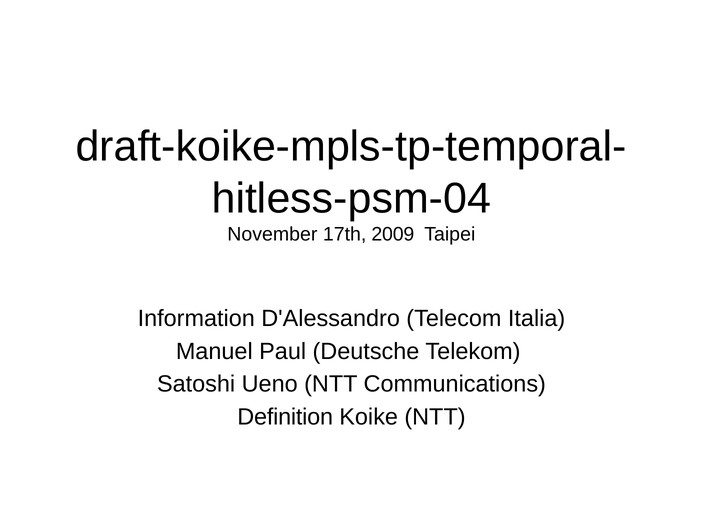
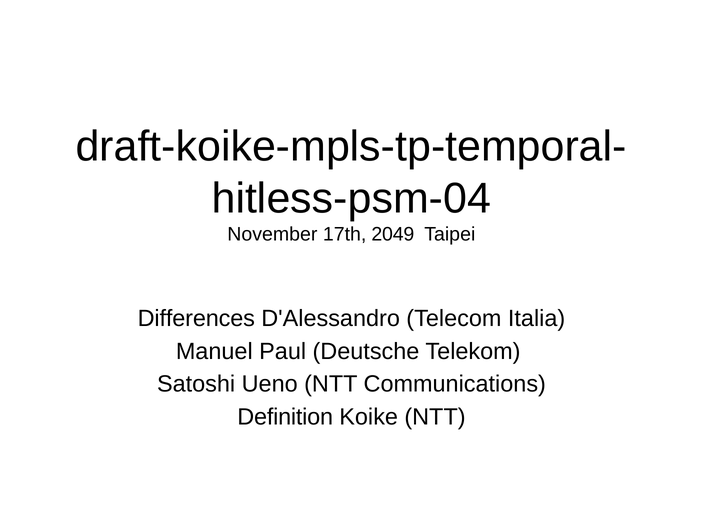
2009: 2009 -> 2049
Information: Information -> Differences
